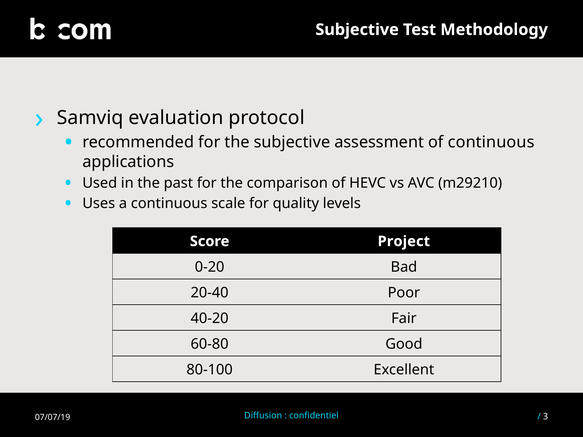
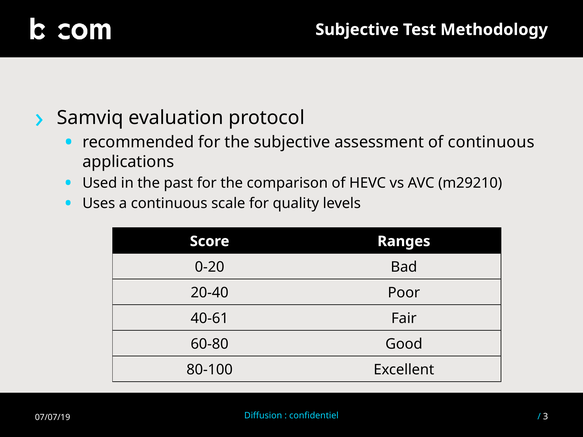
Project: Project -> Ranges
40-20: 40-20 -> 40-61
